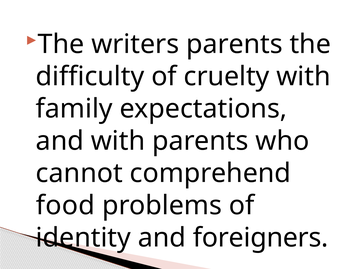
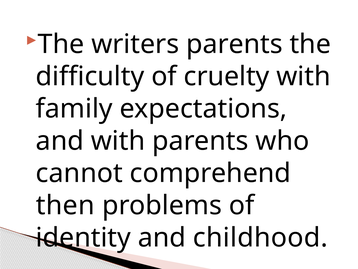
food: food -> then
foreigners: foreigners -> childhood
